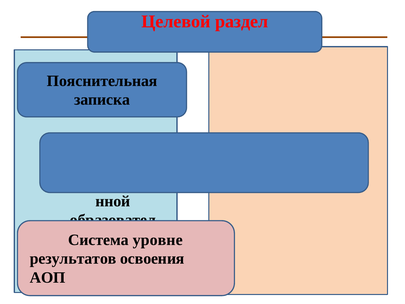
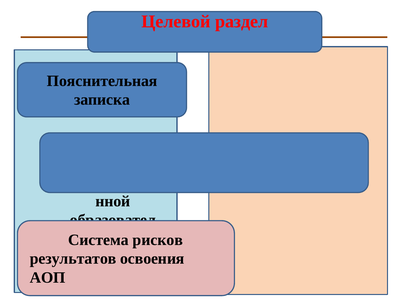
уровне: уровне -> рисков
